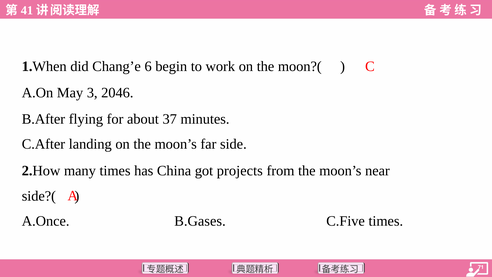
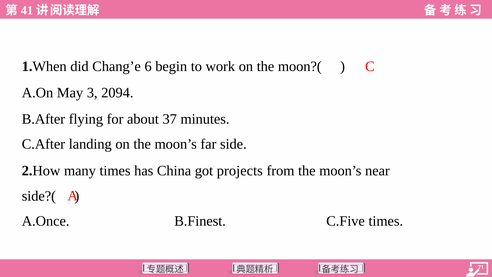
2046: 2046 -> 2094
B.Gases: B.Gases -> B.Finest
